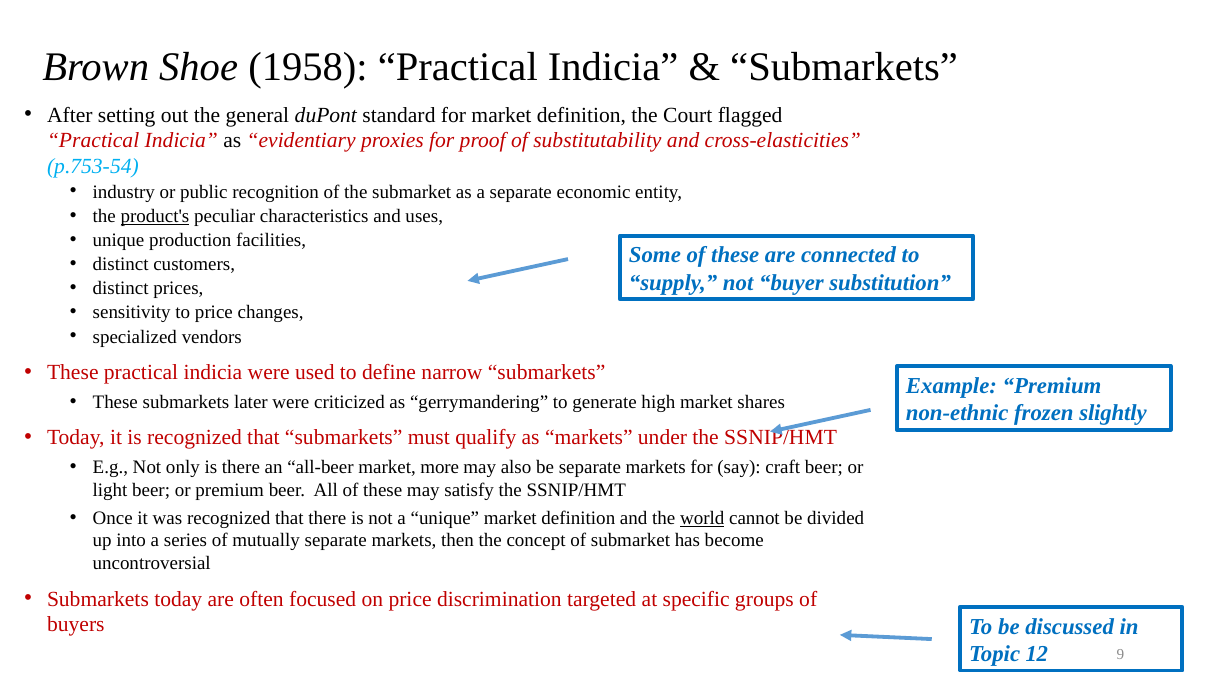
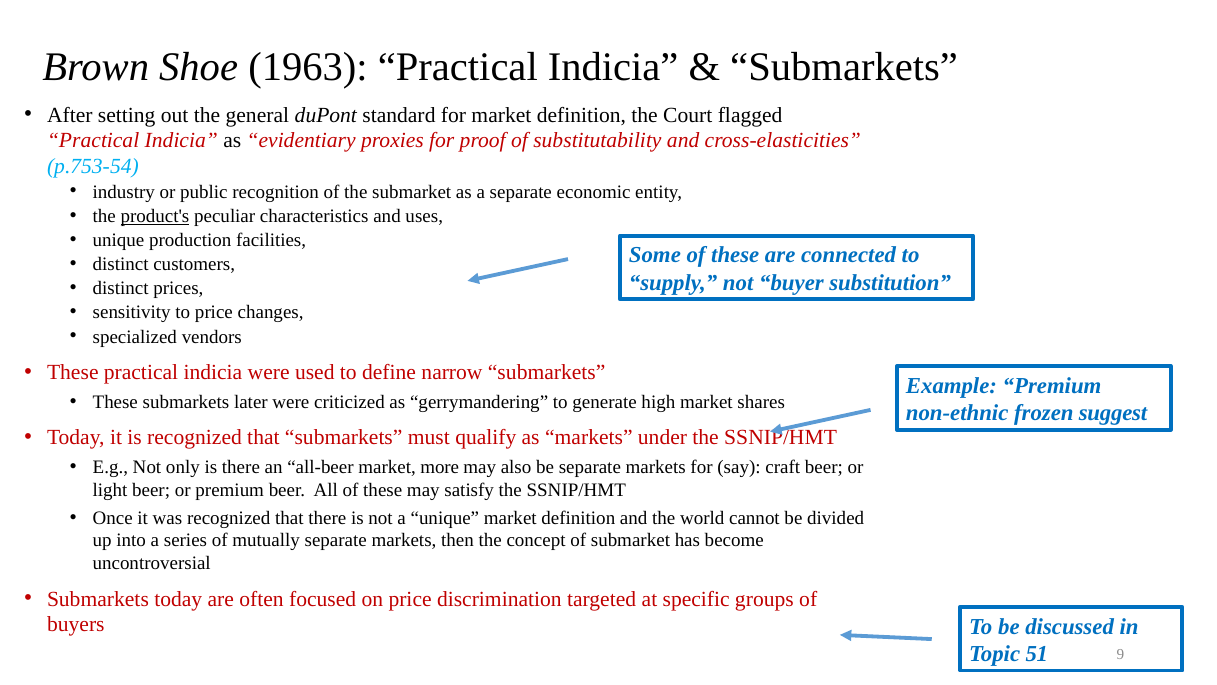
1958: 1958 -> 1963
slightly: slightly -> suggest
world underline: present -> none
12: 12 -> 51
